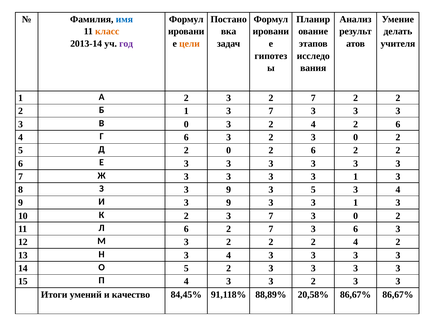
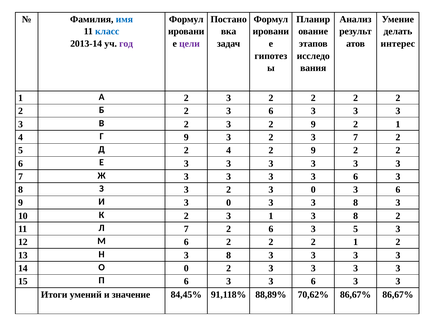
класс colour: orange -> blue
цели colour: orange -> purple
учителя: учителя -> интерес
3 2 7: 7 -> 2
Б 1: 1 -> 2
7 at (271, 111): 7 -> 6
В 0: 0 -> 2
3 2 4: 4 -> 9
6 at (398, 124): 6 -> 1
Г 6: 6 -> 9
2 3 0: 0 -> 7
2 0: 0 -> 4
6 at (313, 151): 6 -> 9
3 3 3 1: 1 -> 6
З 3 9: 9 -> 2
5 at (313, 190): 5 -> 0
4 at (398, 190): 4 -> 6
И 3 9: 9 -> 0
1 at (356, 203): 1 -> 8
2 3 7: 7 -> 1
0 at (356, 216): 0 -> 8
Л 6: 6 -> 7
7 at (271, 229): 7 -> 6
3 6: 6 -> 5
М 3: 3 -> 6
2 2 4: 4 -> 1
Н 3 4: 4 -> 8
О 5: 5 -> 0
П 4: 4 -> 6
2 at (313, 282): 2 -> 6
качество: качество -> значение
20,58%: 20,58% -> 70,62%
